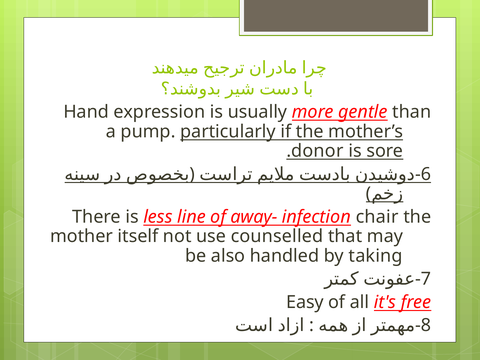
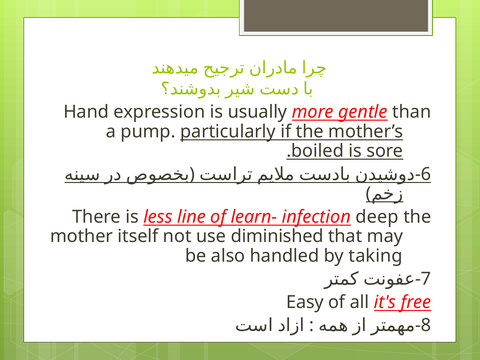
donor: donor -> boiled
away-: away- -> learn-
chair: chair -> deep
counselled: counselled -> diminished
